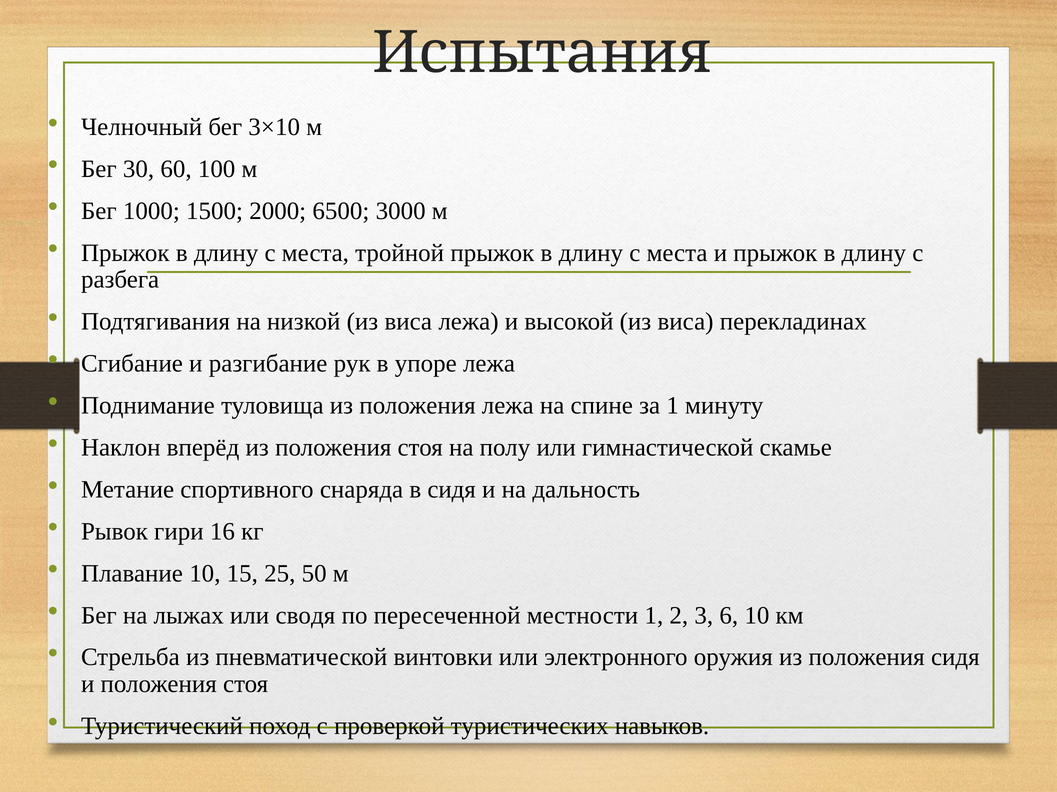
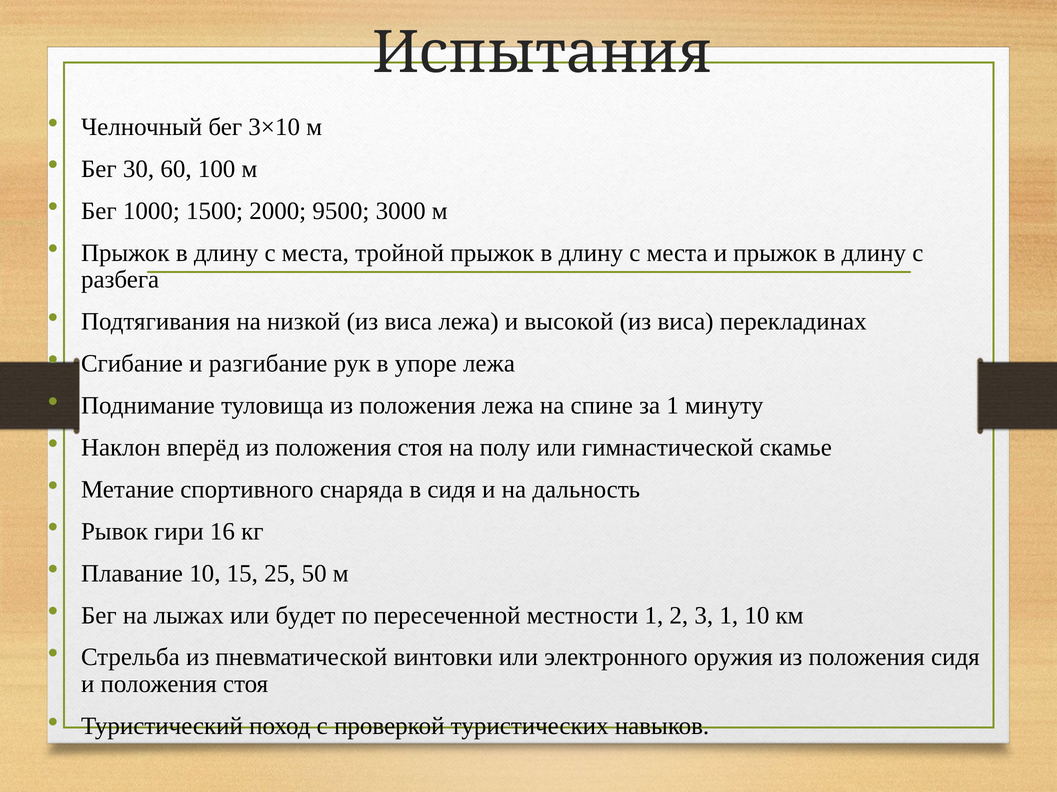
6500: 6500 -> 9500
сводя: сводя -> будет
3 6: 6 -> 1
